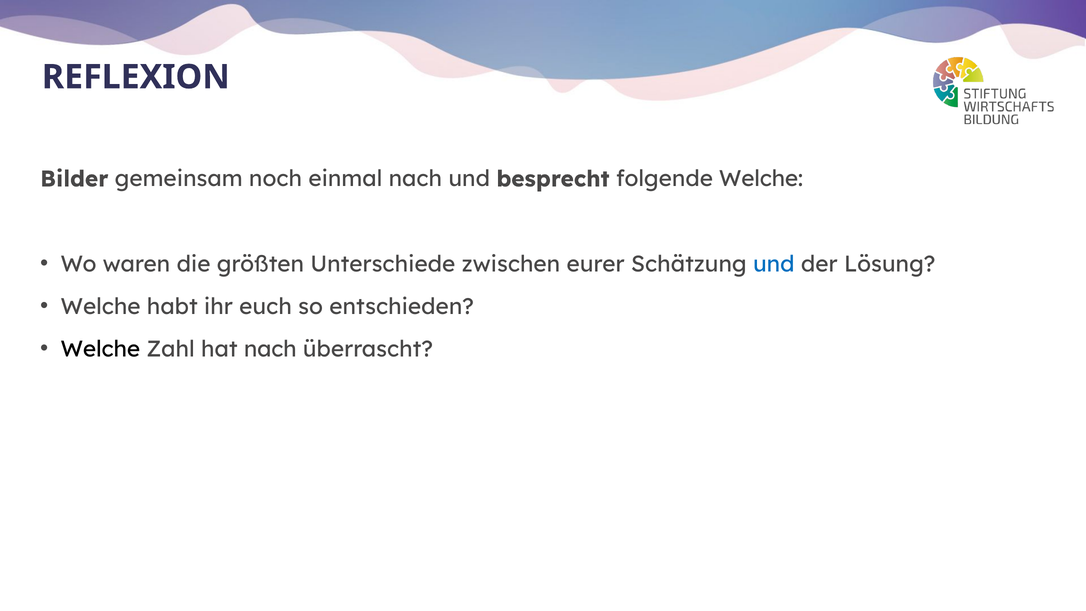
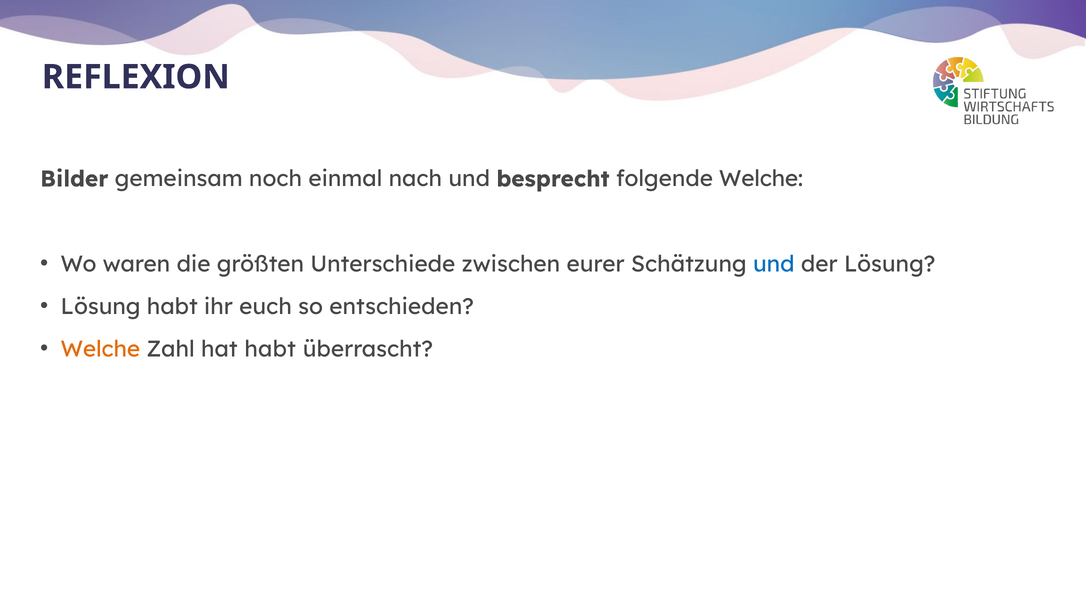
Welche at (101, 307): Welche -> Lösung
Welche at (100, 349) colour: black -> orange
hat nach: nach -> habt
